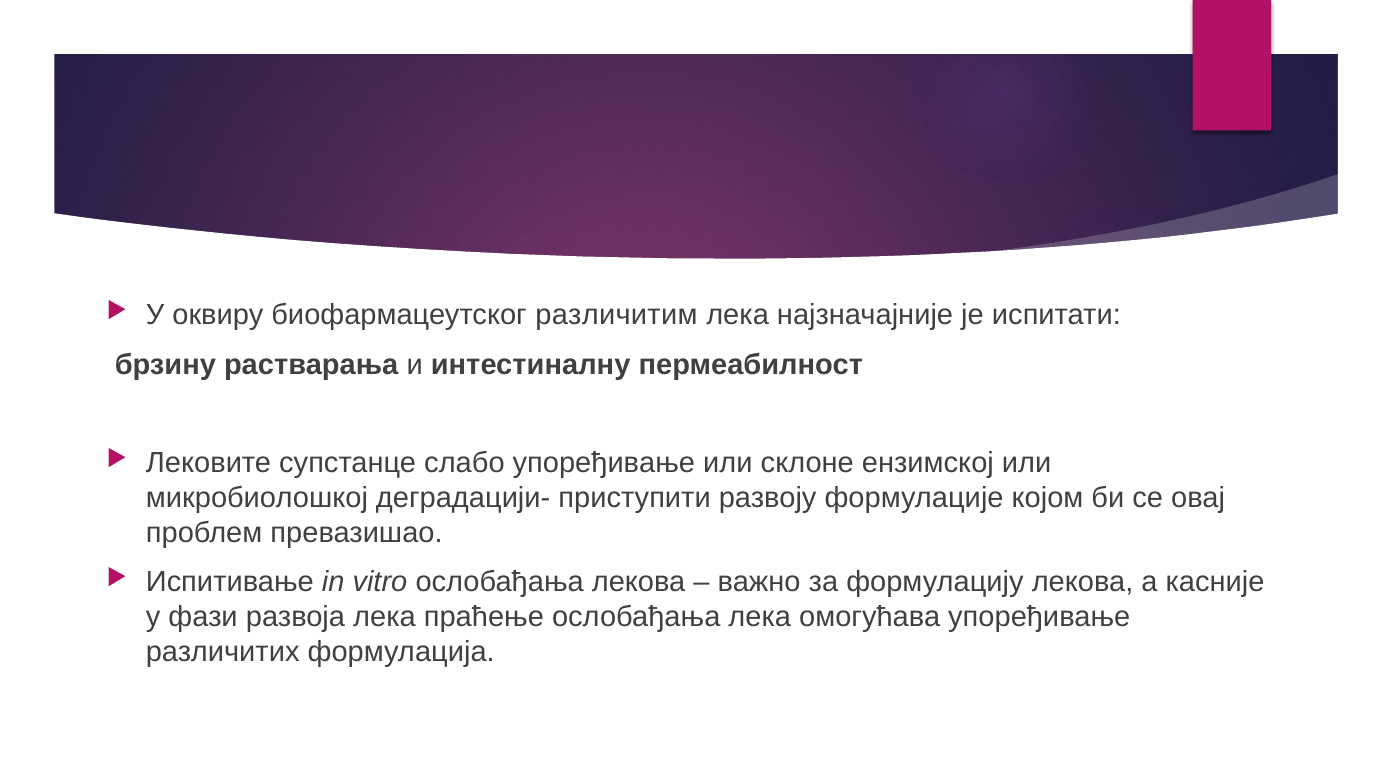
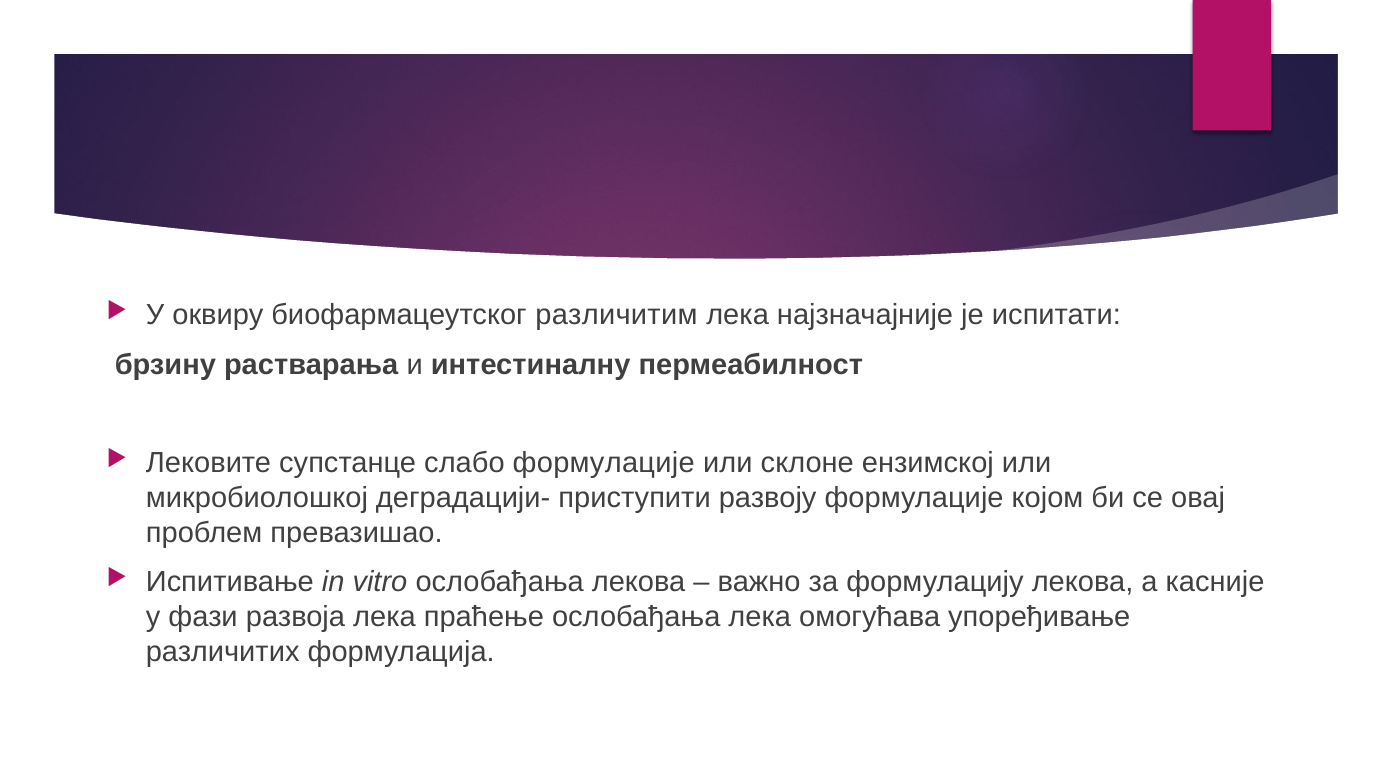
слабо упоређивање: упоређивање -> формулације
